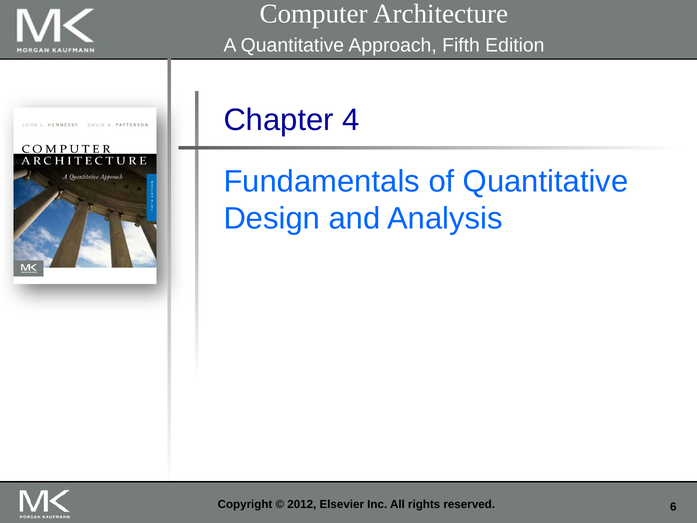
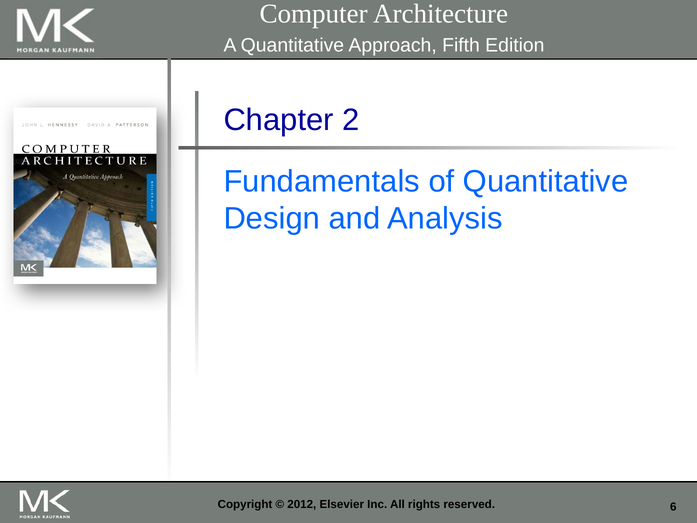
4: 4 -> 2
